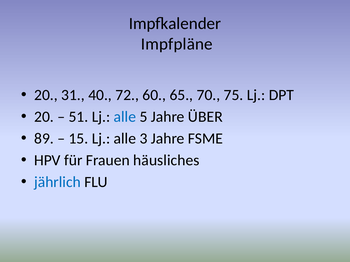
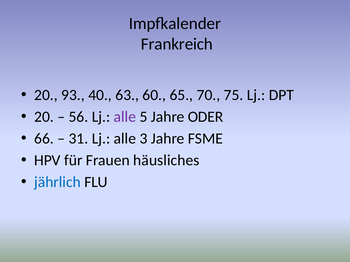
Impfpläne: Impfpläne -> Frankreich
31: 31 -> 93
72: 72 -> 63
51: 51 -> 56
alle at (125, 117) colour: blue -> purple
ÜBER: ÜBER -> ODER
89: 89 -> 66
15: 15 -> 31
